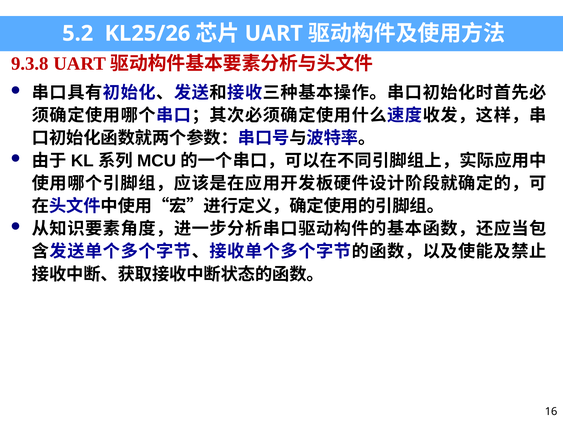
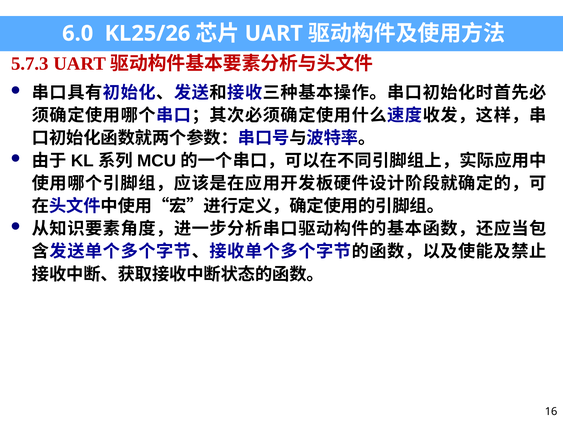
5.2: 5.2 -> 6.0
9.3.8: 9.3.8 -> 5.7.3
